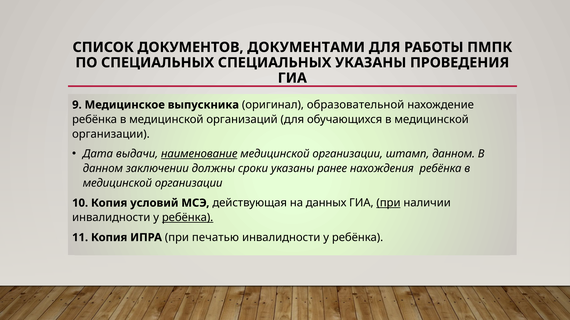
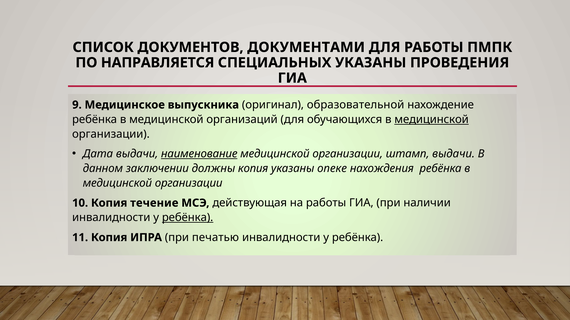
ПО СПЕЦИАЛЬНЫХ: СПЕЦИАЛЬНЫХ -> НАПРАВЛЯЕТСЯ
медицинской at (432, 120) underline: none -> present
штамп данном: данном -> выдачи
должны сроки: сроки -> копия
ранее: ранее -> опеке
условий: условий -> течение
на данных: данных -> работы
при at (388, 203) underline: present -> none
